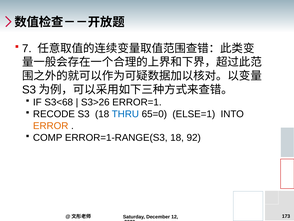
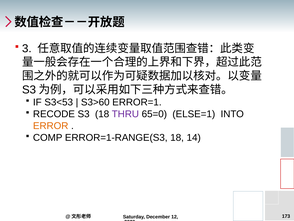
7: 7 -> 3
S3<68: S3<68 -> S3<53
S3>26: S3>26 -> S3>60
THRU colour: blue -> purple
92: 92 -> 14
